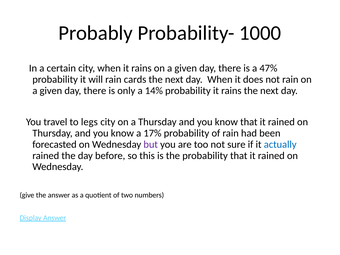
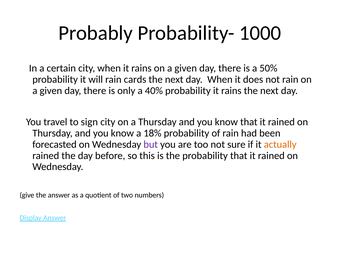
47%: 47% -> 50%
14%: 14% -> 40%
legs: legs -> sign
17%: 17% -> 18%
actually colour: blue -> orange
